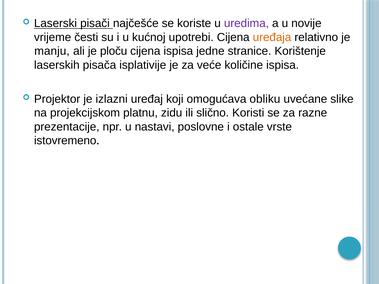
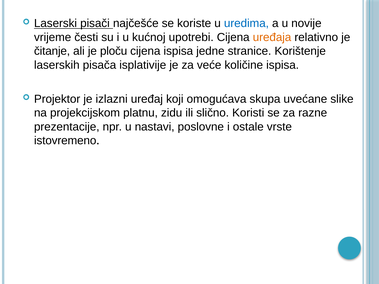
uredima colour: purple -> blue
manju: manju -> čitanje
obliku: obliku -> skupa
